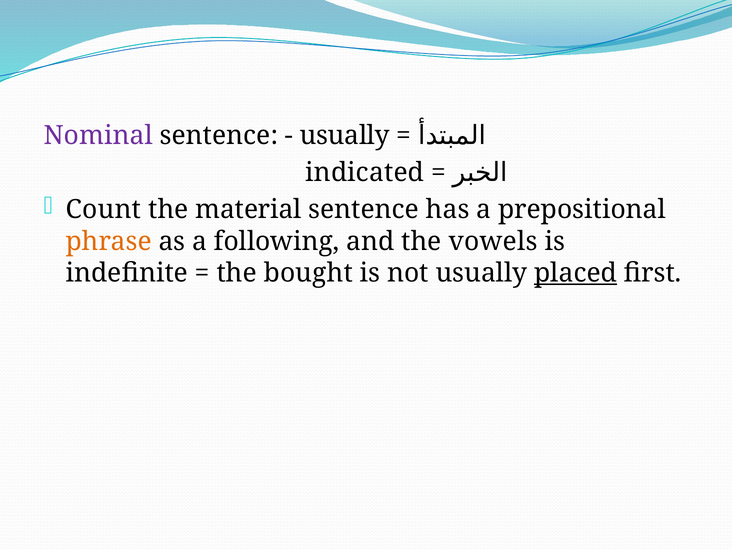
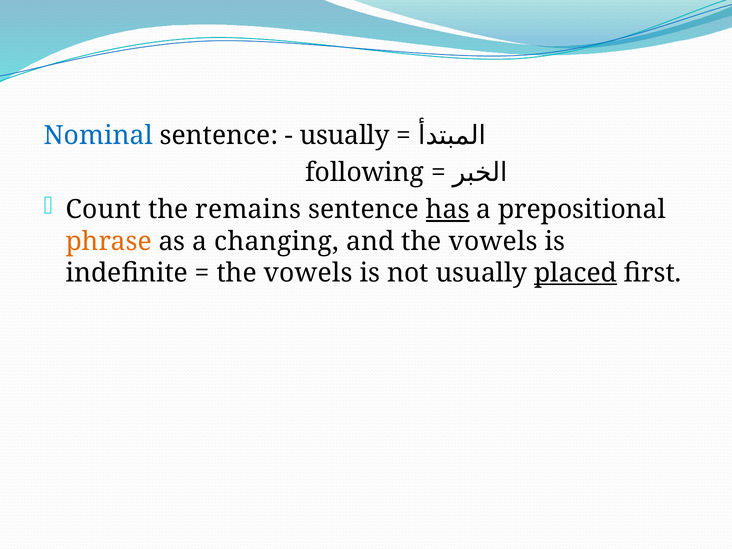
Nominal colour: purple -> blue
indicated: indicated -> following
material: material -> remains
has underline: none -> present
following: following -> changing
bought at (308, 273): bought -> vowels
